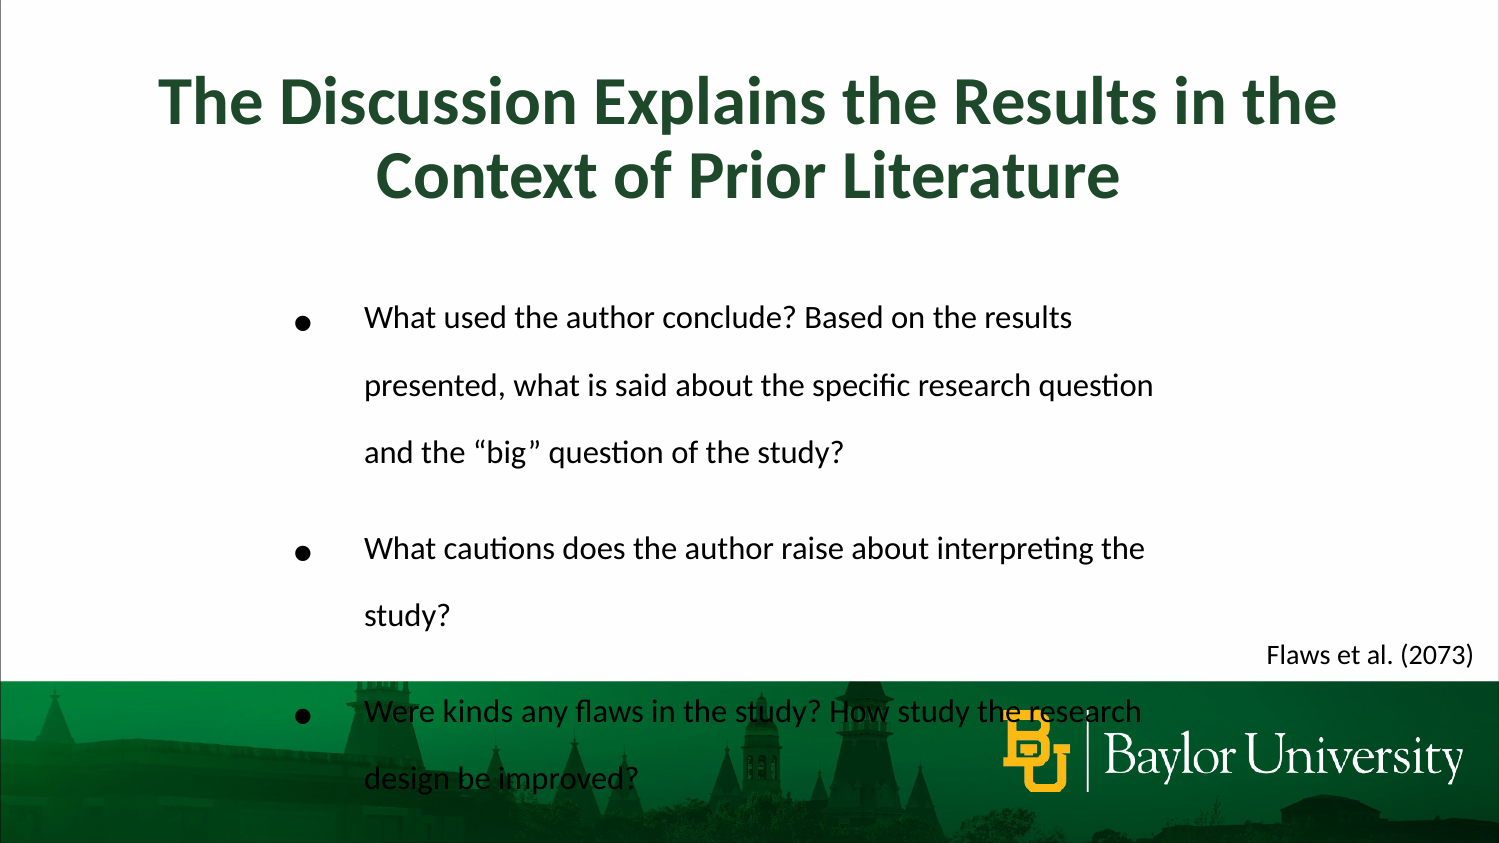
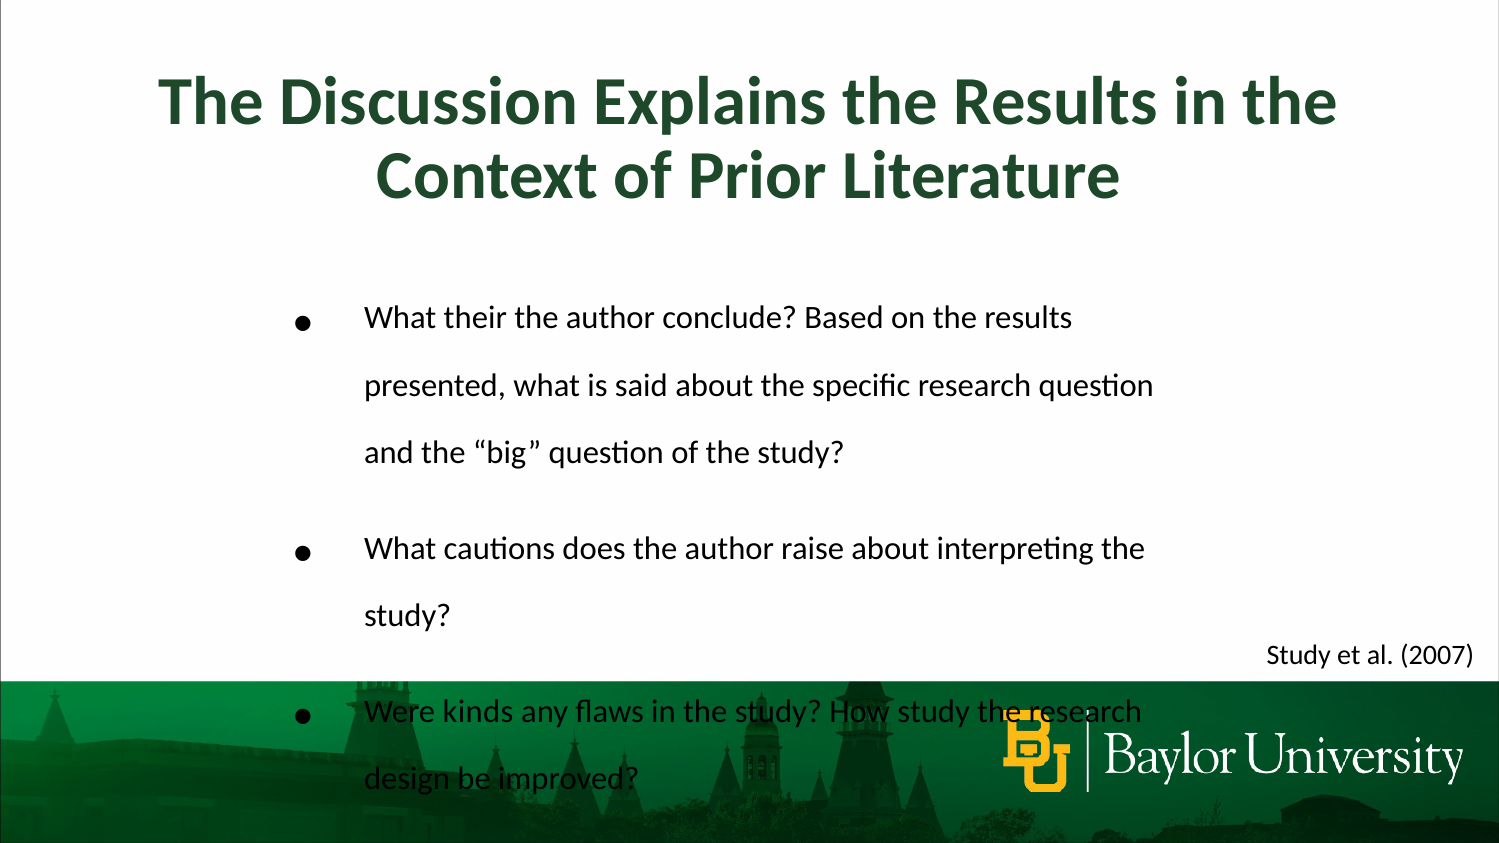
used: used -> their
Flaws at (1299, 655): Flaws -> Study
2073: 2073 -> 2007
